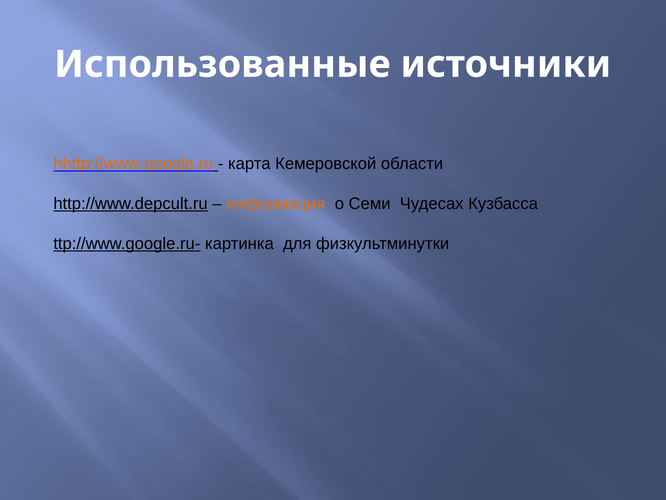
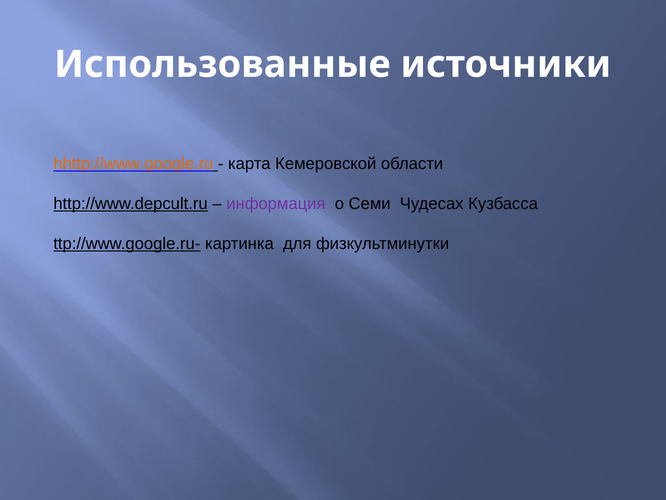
информация colour: orange -> purple
